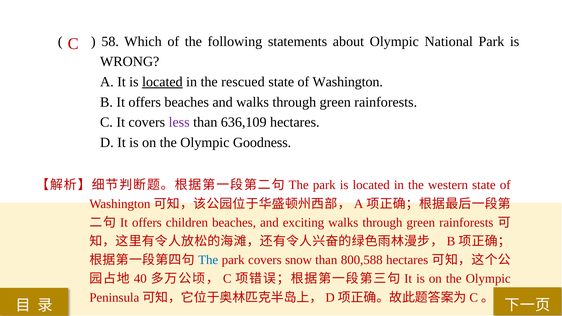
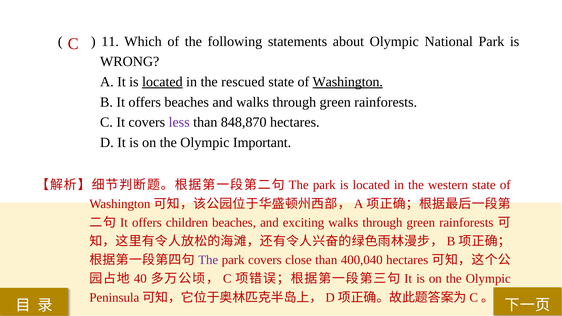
58: 58 -> 11
Washington at (348, 82) underline: none -> present
636,109: 636,109 -> 848,870
Goodness: Goodness -> Important
The at (208, 260) colour: blue -> purple
snow: snow -> close
800,588: 800,588 -> 400,040
